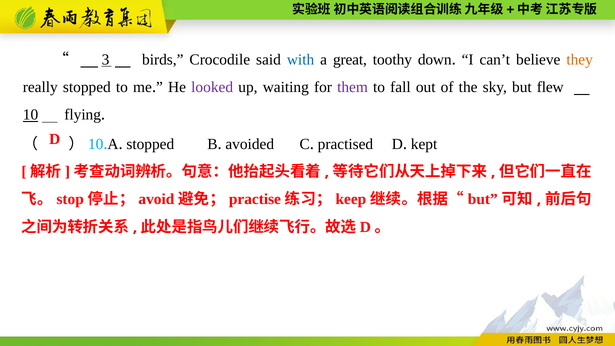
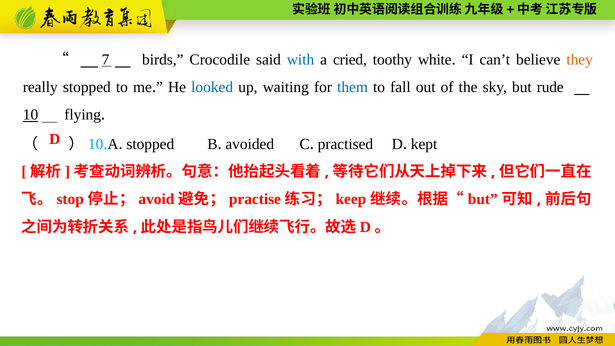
3: 3 -> 7
great: great -> cried
down: down -> white
looked colour: purple -> blue
them colour: purple -> blue
flew: flew -> rude
